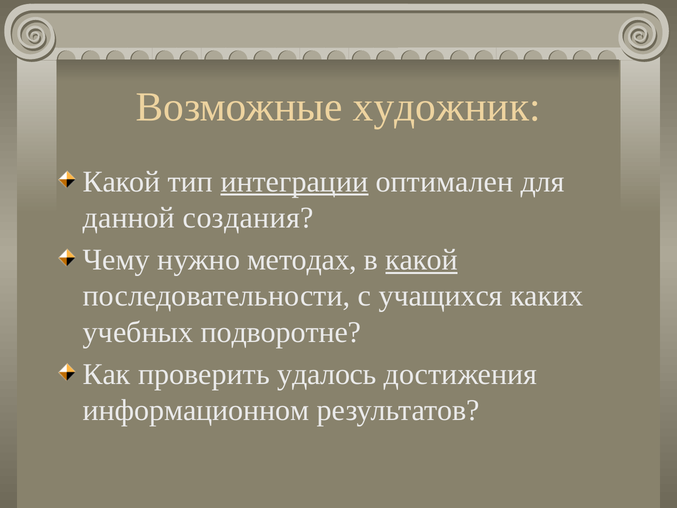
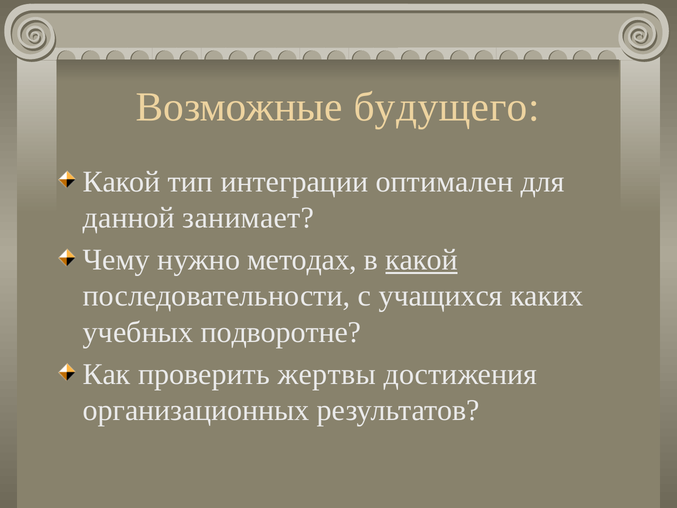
художник: художник -> будущего
интеграции underline: present -> none
создания: создания -> занимает
удалось: удалось -> жертвы
информационном: информационном -> организационных
